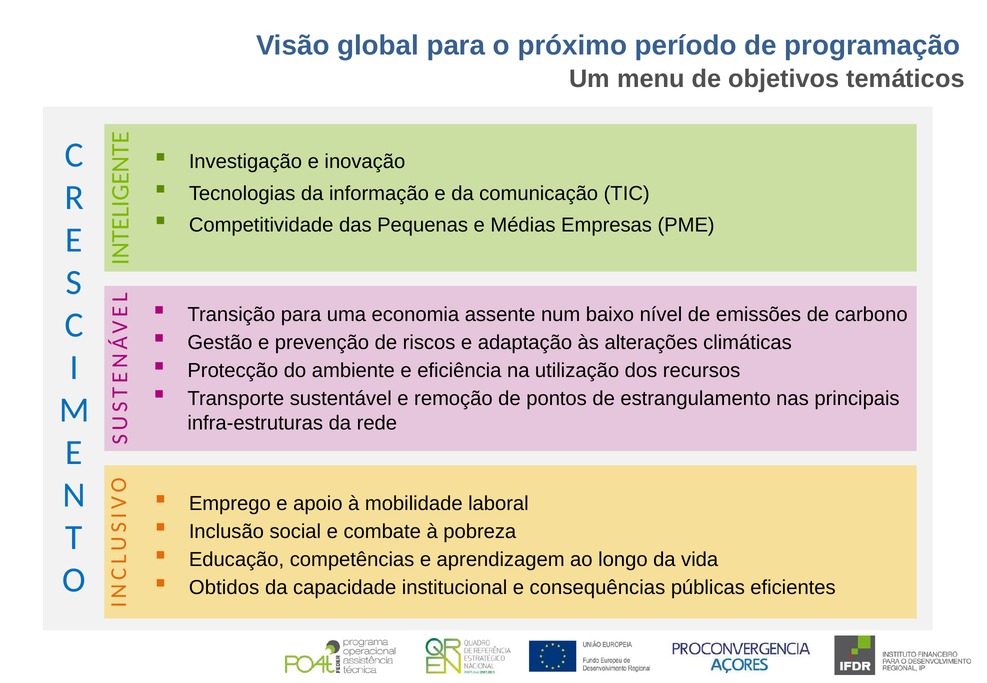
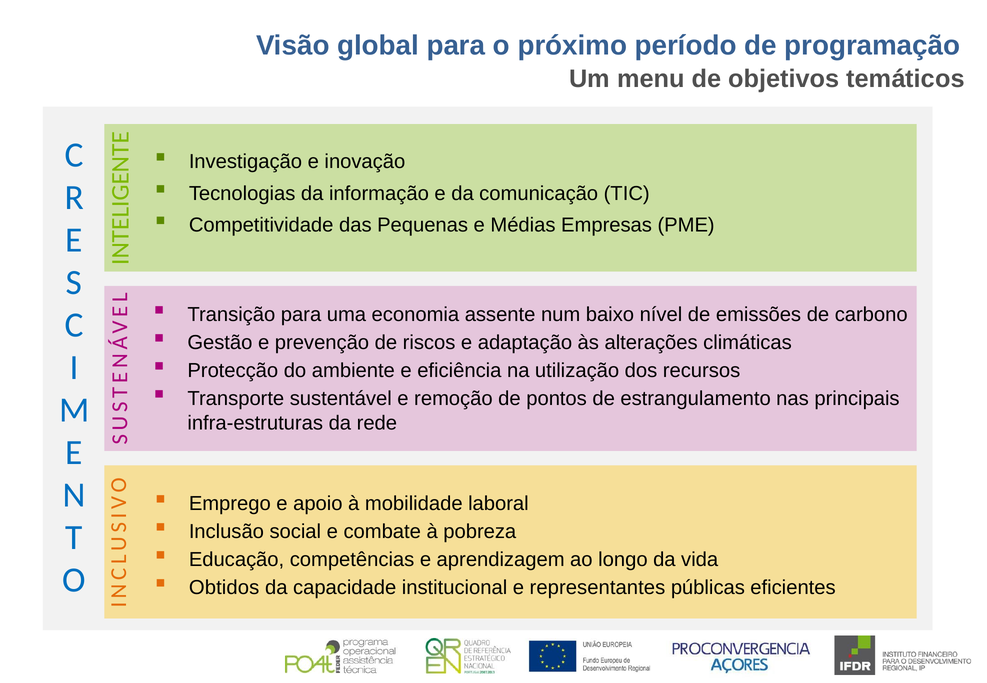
consequências: consequências -> representantes
